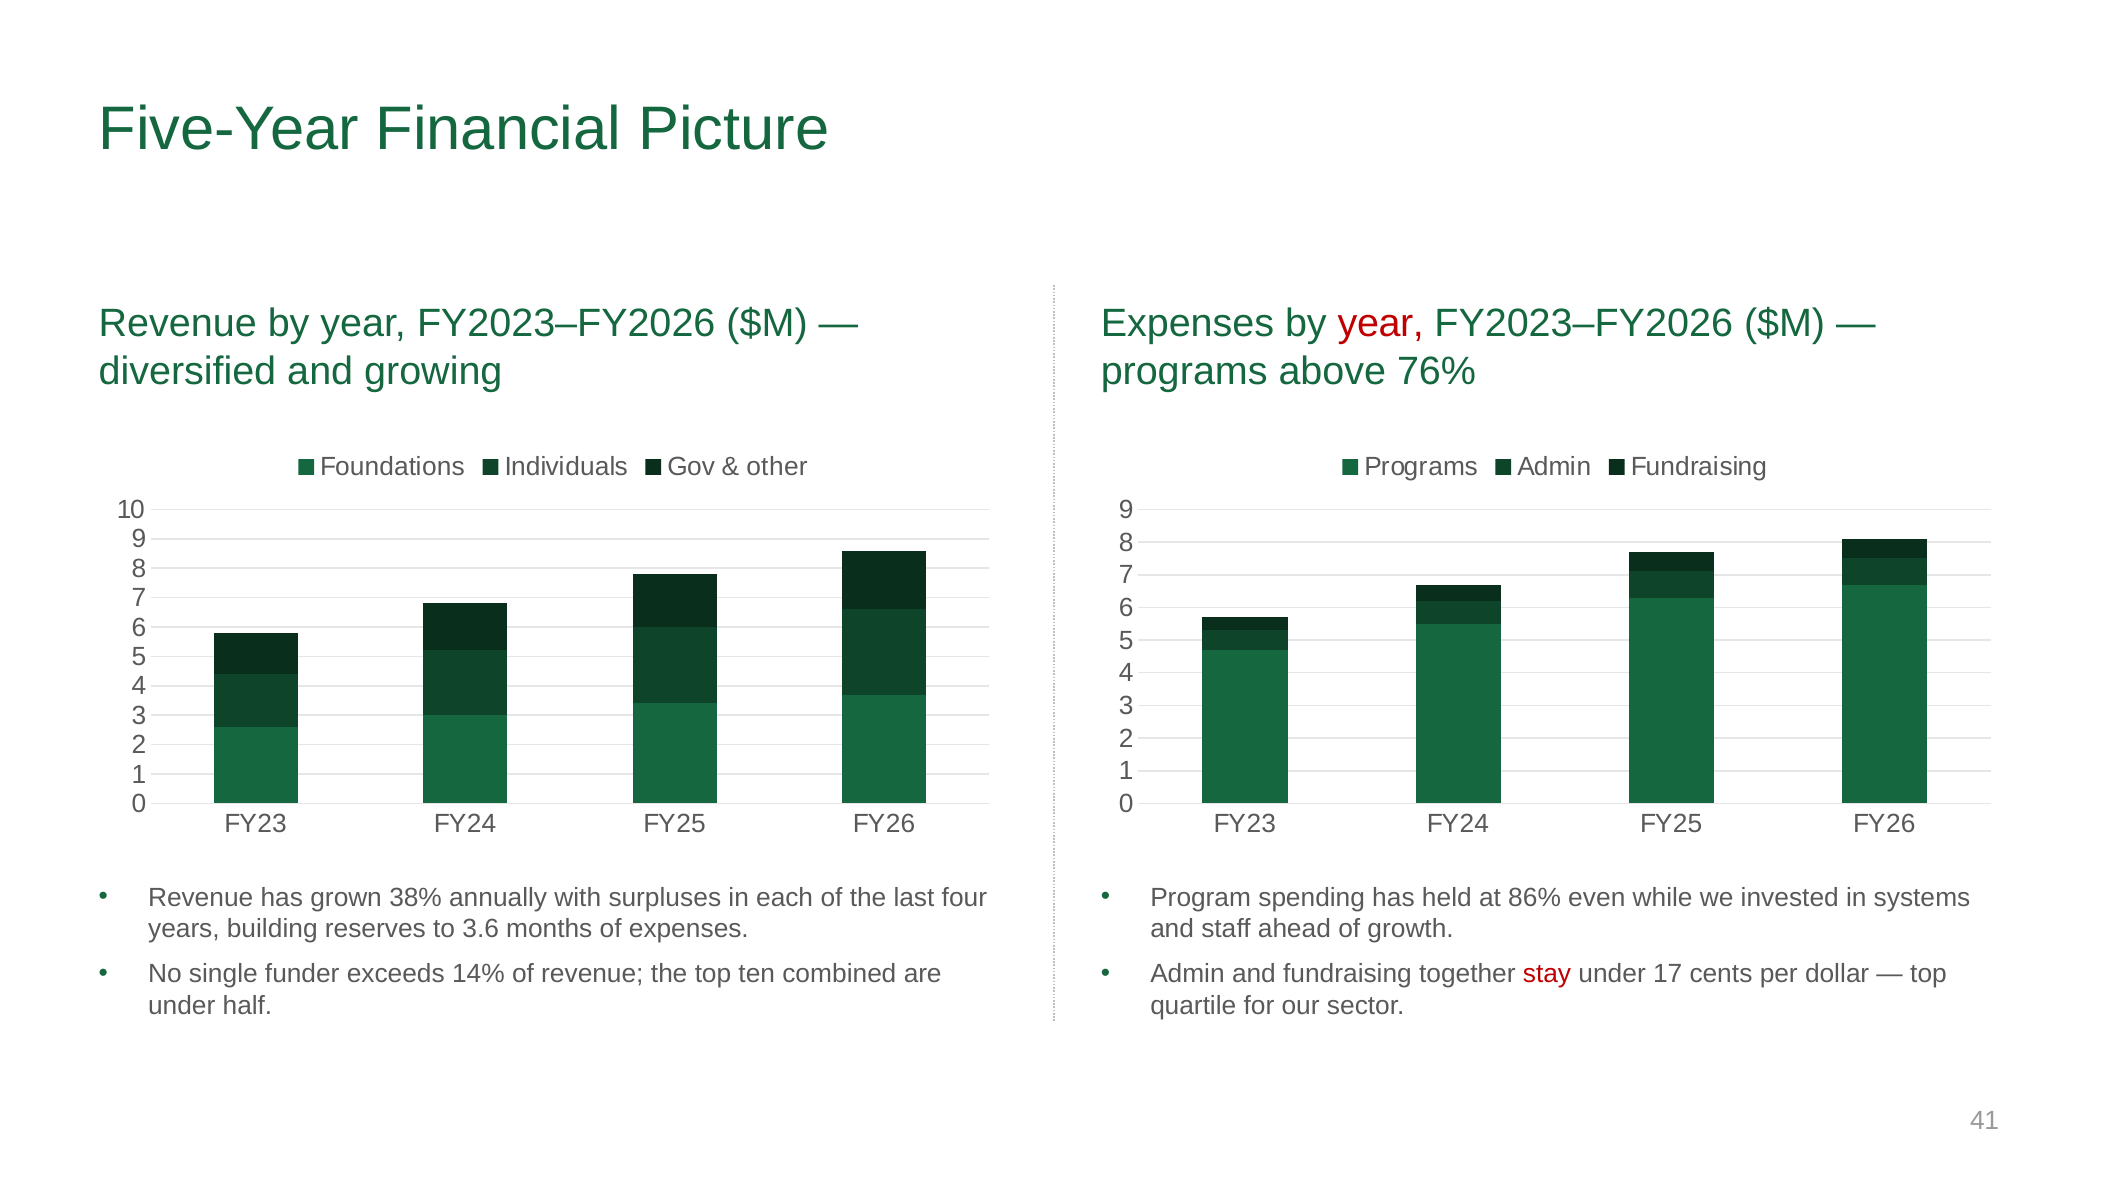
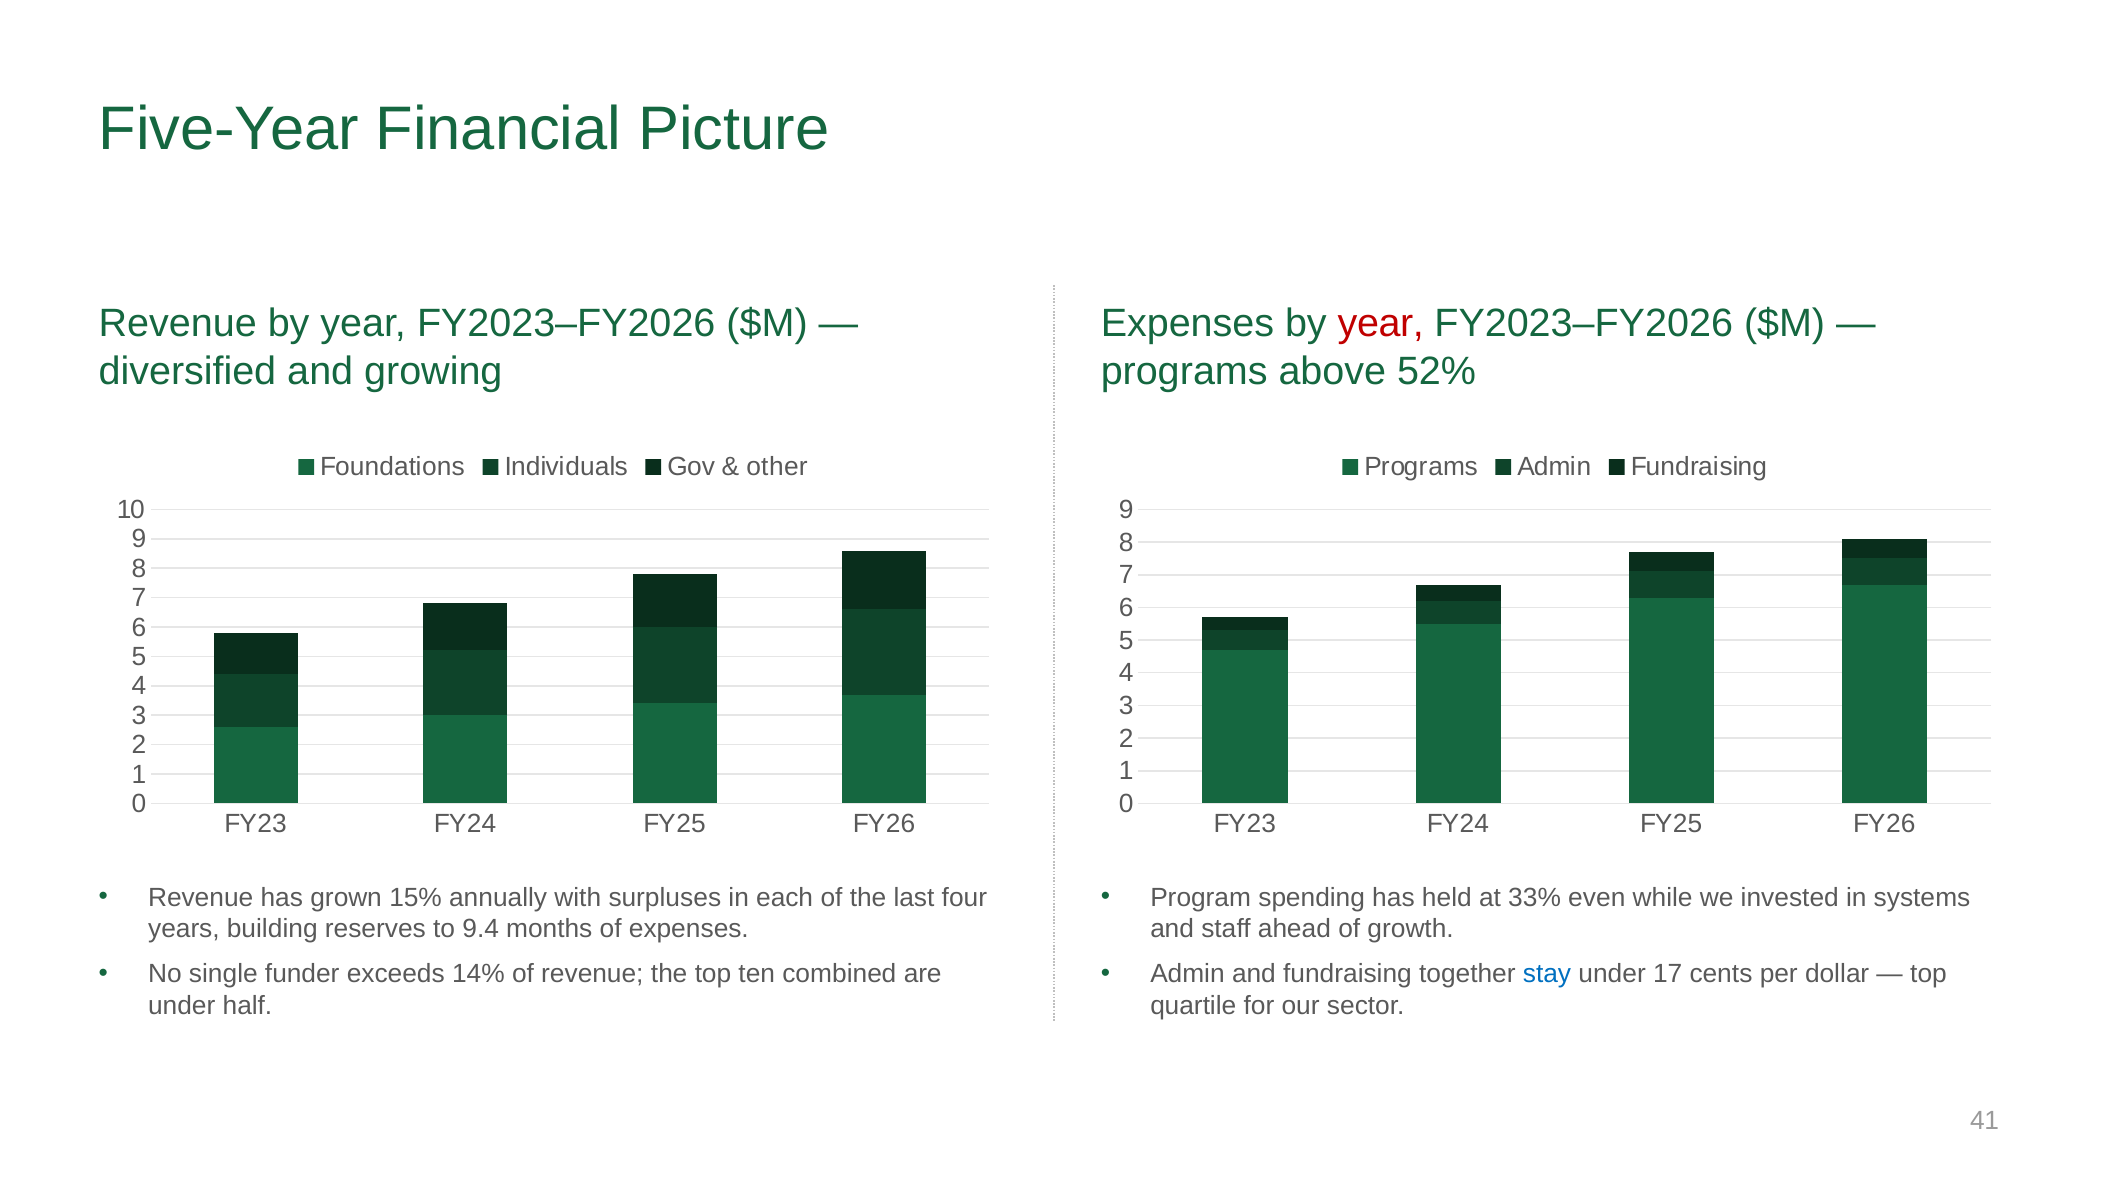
76%: 76% -> 52%
38%: 38% -> 15%
86%: 86% -> 33%
3.6: 3.6 -> 9.4
stay colour: red -> blue
